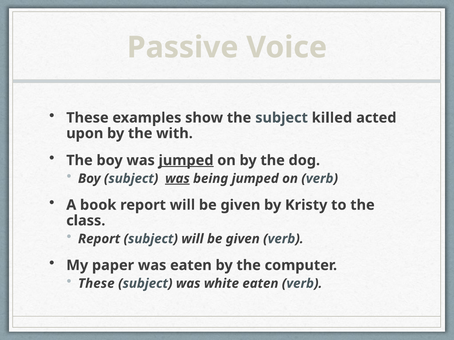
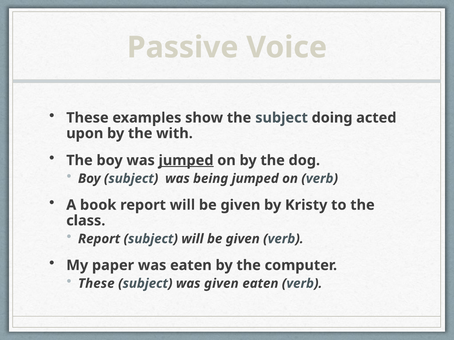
killed: killed -> doing
was at (177, 179) underline: present -> none
was white: white -> given
